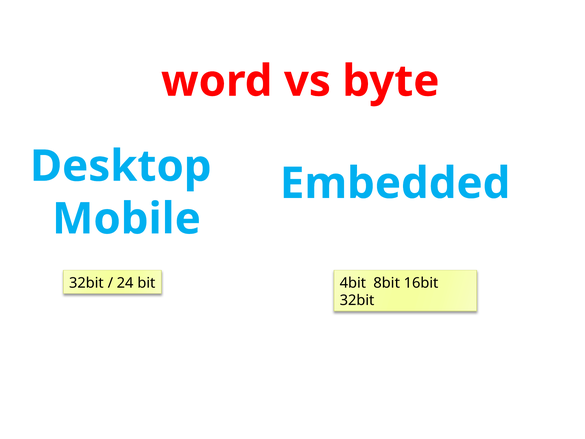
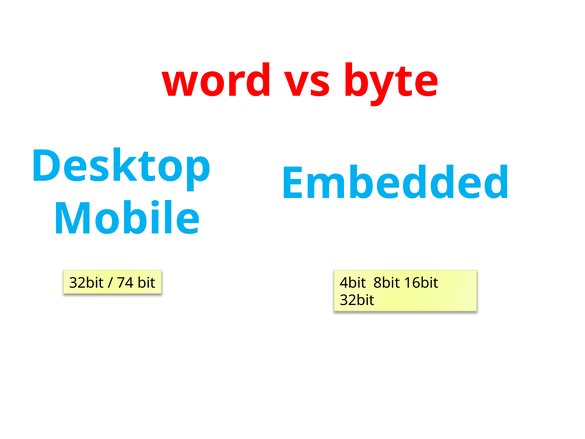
24: 24 -> 74
